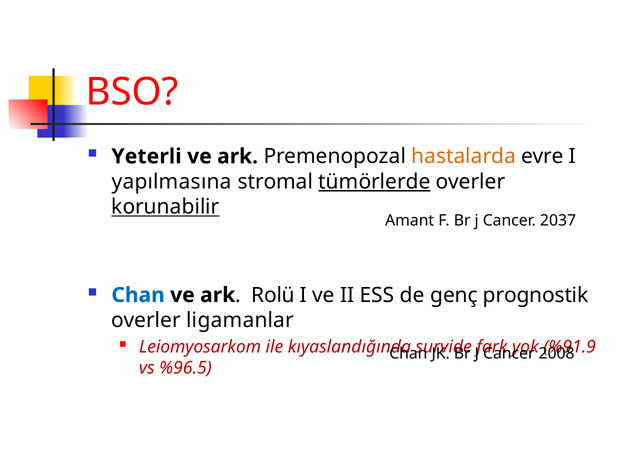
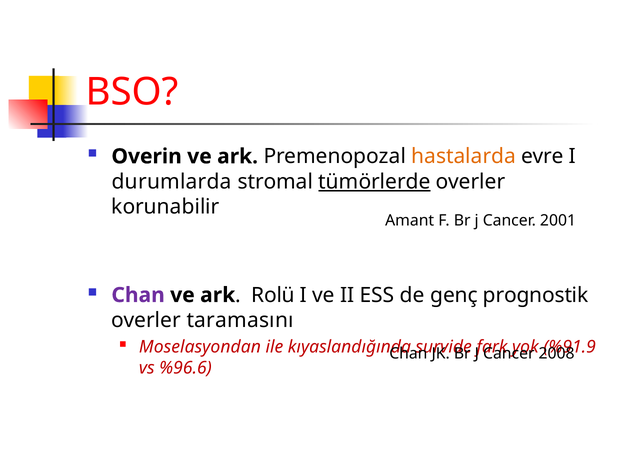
Yeterli: Yeterli -> Overin
yapılmasına: yapılmasına -> durumlarda
korunabilir underline: present -> none
2037: 2037 -> 2001
Chan at (138, 295) colour: blue -> purple
ligamanlar: ligamanlar -> taramasını
Leiomyosarkom: Leiomyosarkom -> Moselasyondan
%96.5: %96.5 -> %96.6
